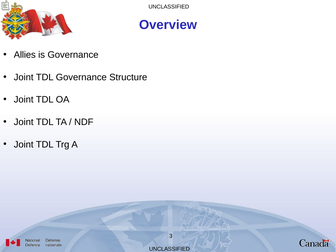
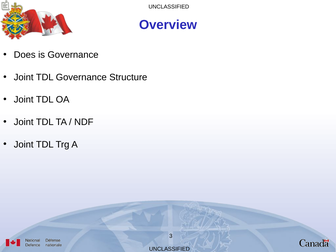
Allies: Allies -> Does
